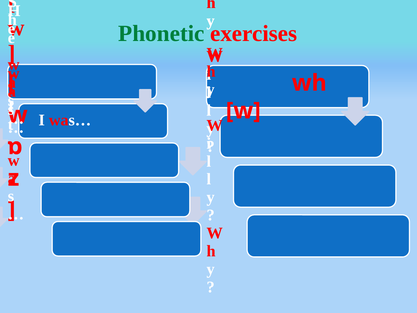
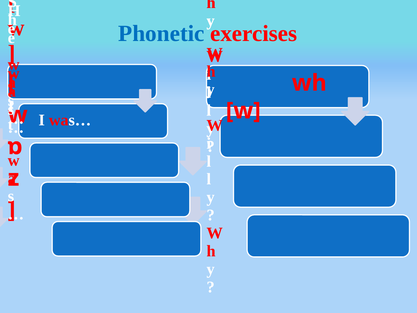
Phonetic colour: green -> blue
